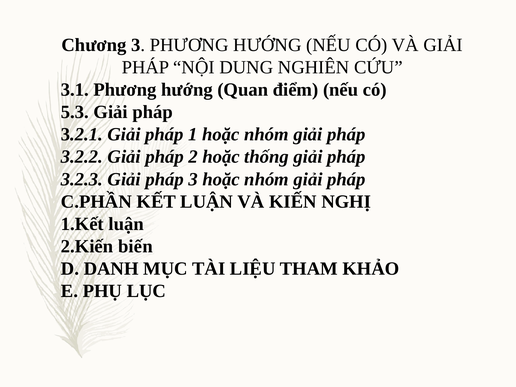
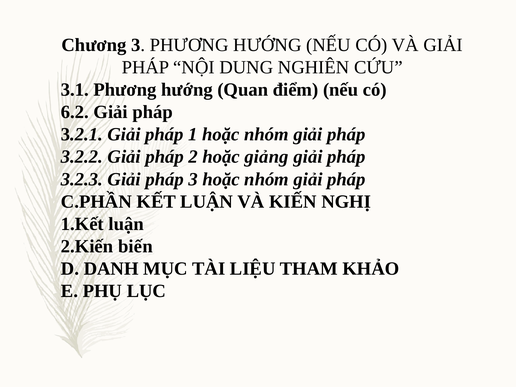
5.3: 5.3 -> 6.2
thống: thống -> giảng
